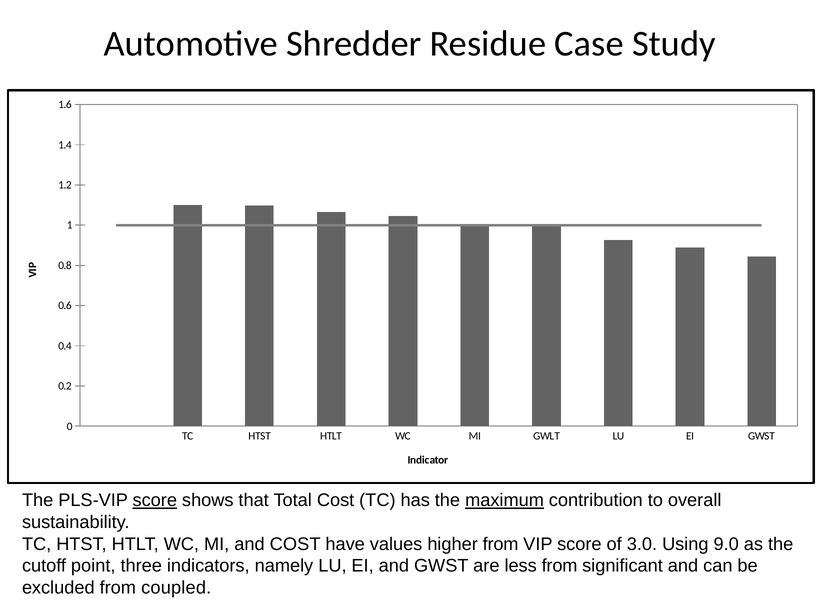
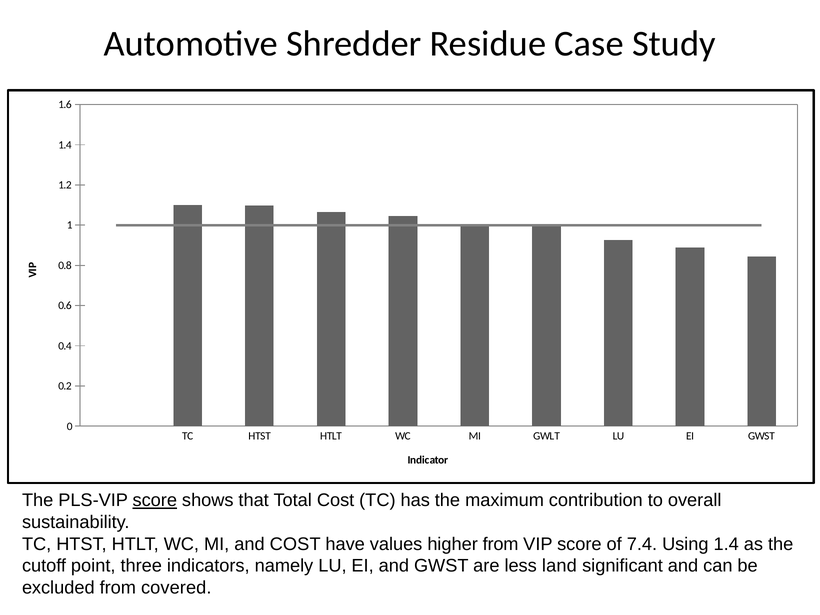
maximum underline: present -> none
3.0: 3.0 -> 7.4
Using 9.0: 9.0 -> 1.4
less from: from -> land
coupled: coupled -> covered
